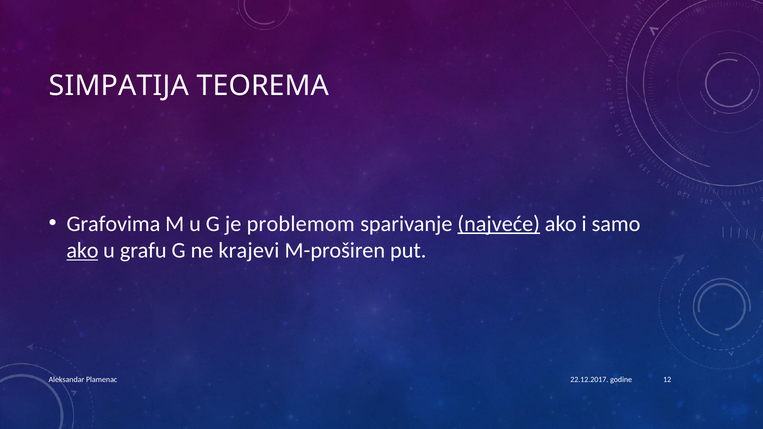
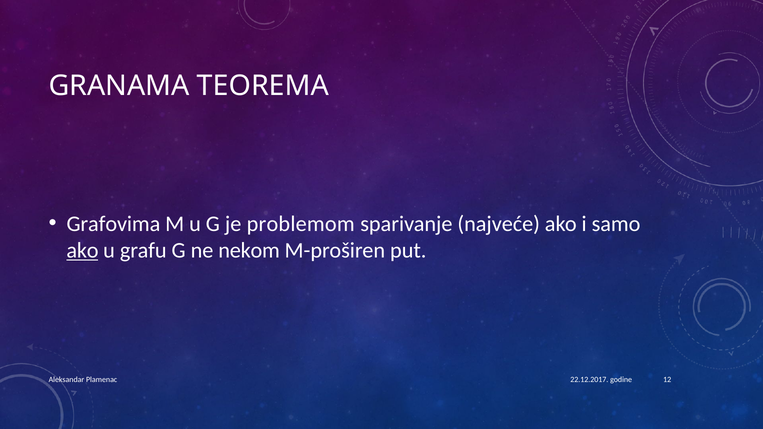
SIMPATIJA: SIMPATIJA -> GRANAMA
najveće underline: present -> none
krajevi: krajevi -> nekom
